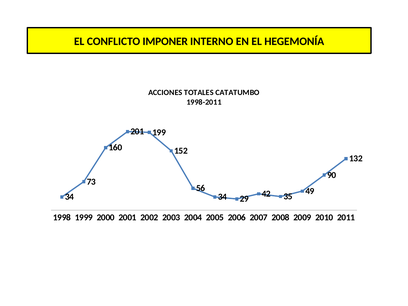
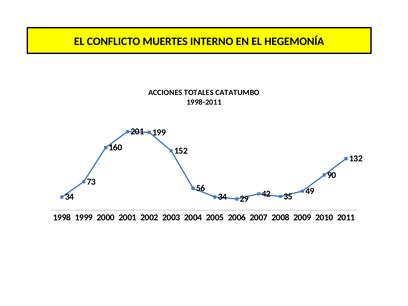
IMPONER: IMPONER -> MUERTES
